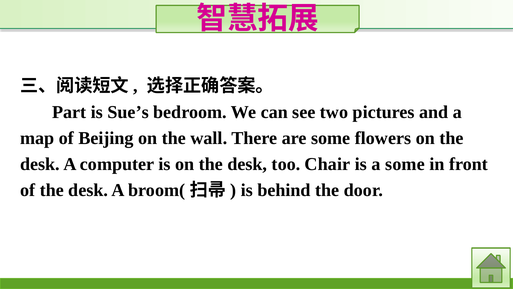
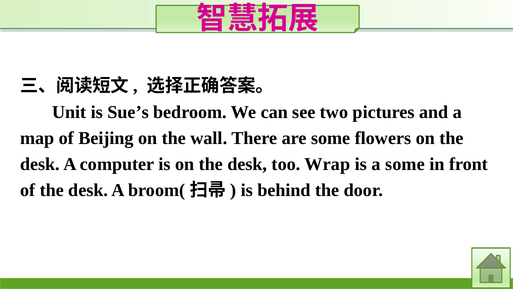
Part: Part -> Unit
Chair: Chair -> Wrap
